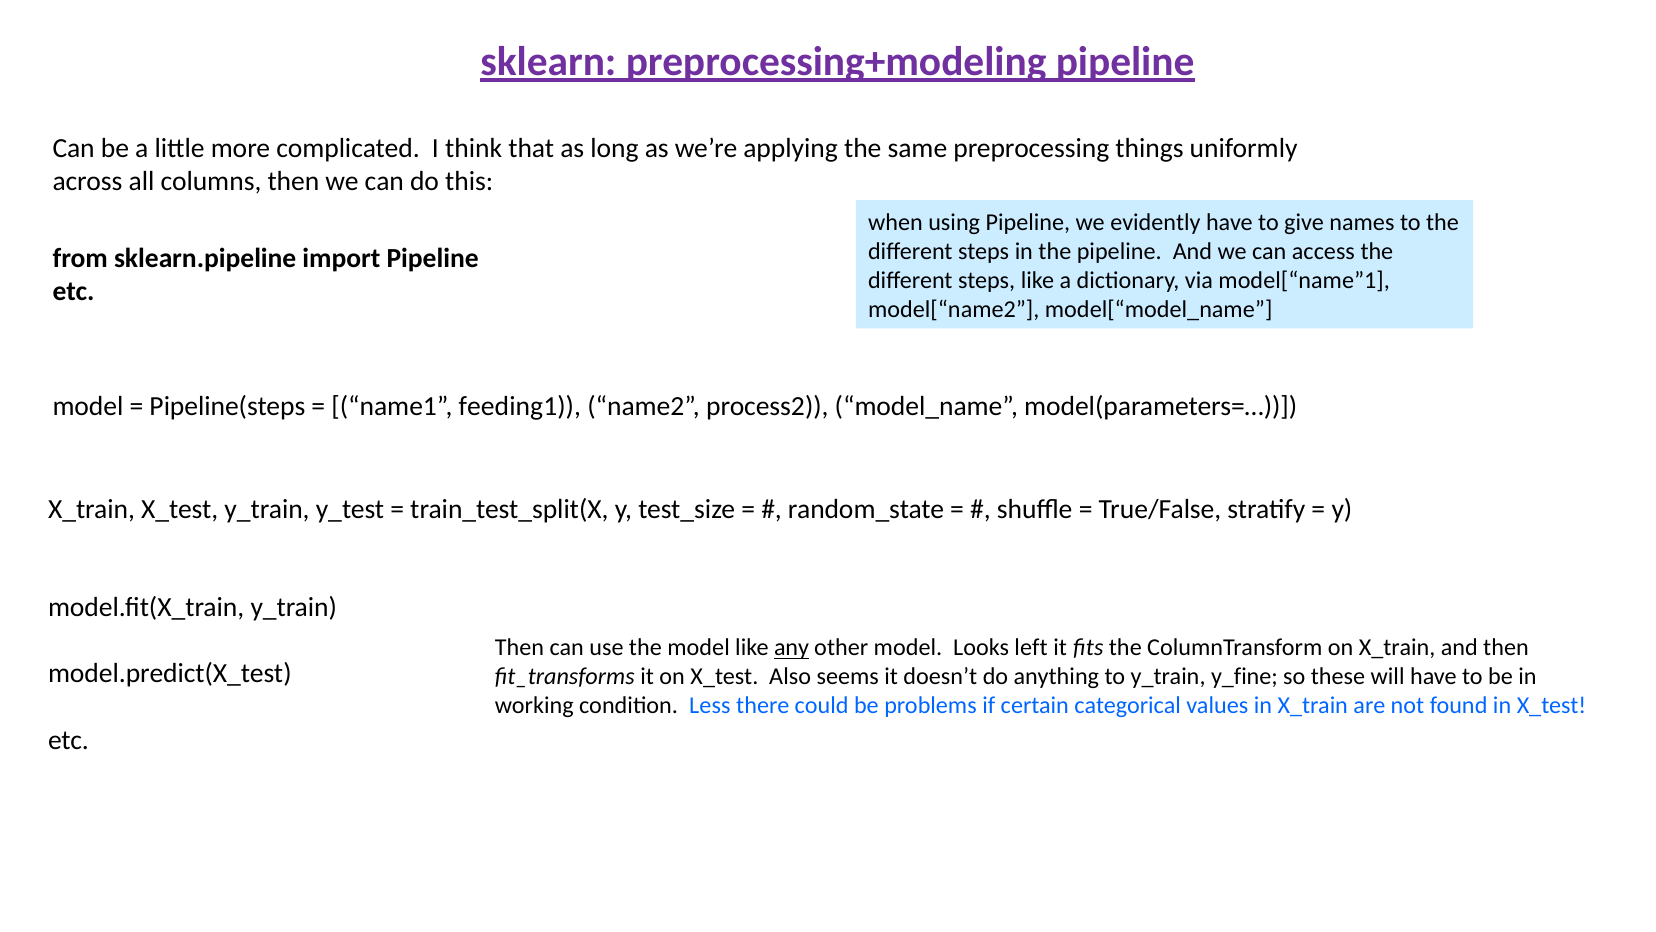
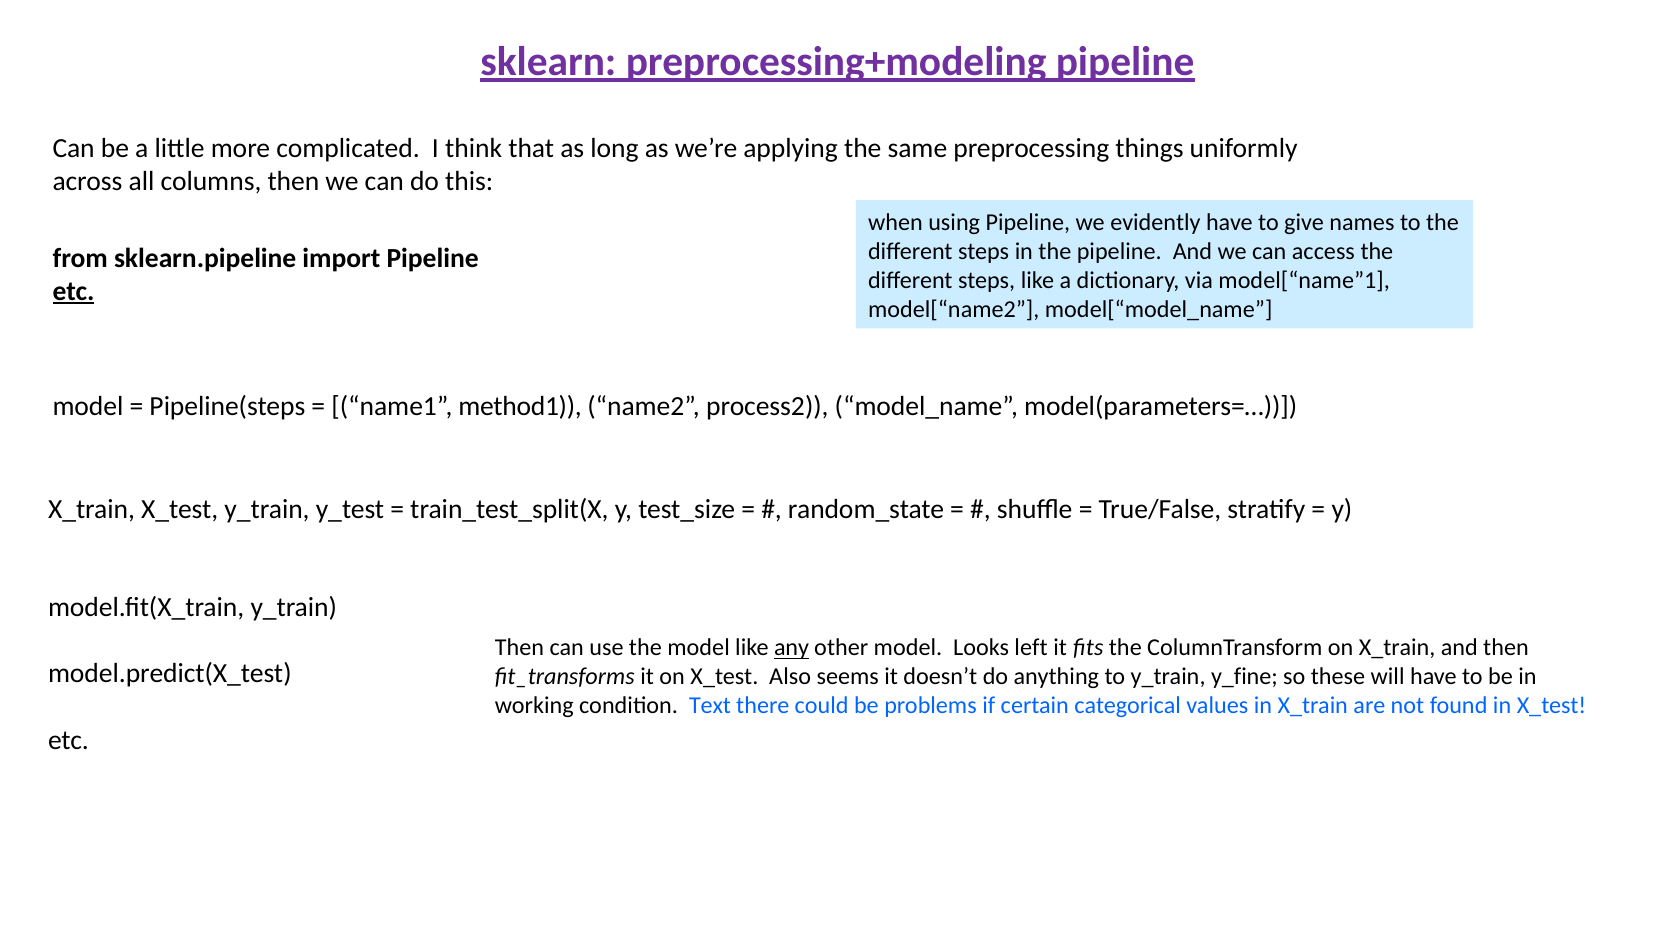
etc at (74, 291) underline: none -> present
feeding1: feeding1 -> method1
Less: Less -> Text
